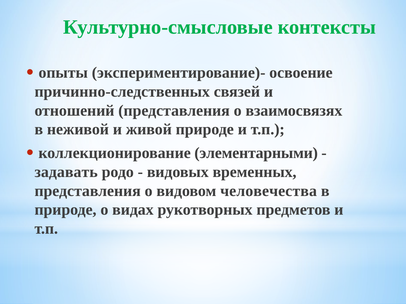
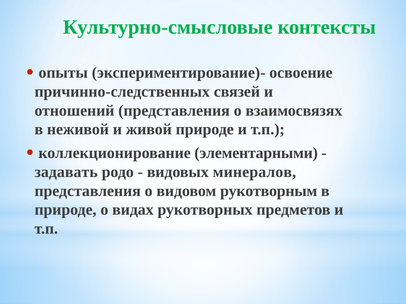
временных: временных -> минералов
человечества: человечества -> рукотворным
